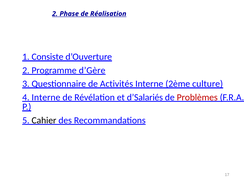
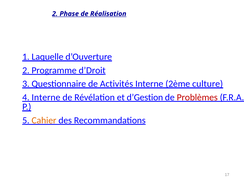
Consiste: Consiste -> Laquelle
d’Gère: d’Gère -> d’Droit
d’Salariés: d’Salariés -> d’Gestion
Cahier colour: black -> orange
